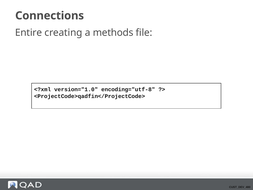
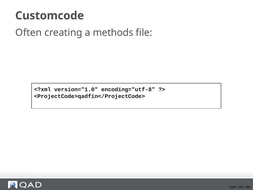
Connections: Connections -> Customcode
Entire: Entire -> Often
